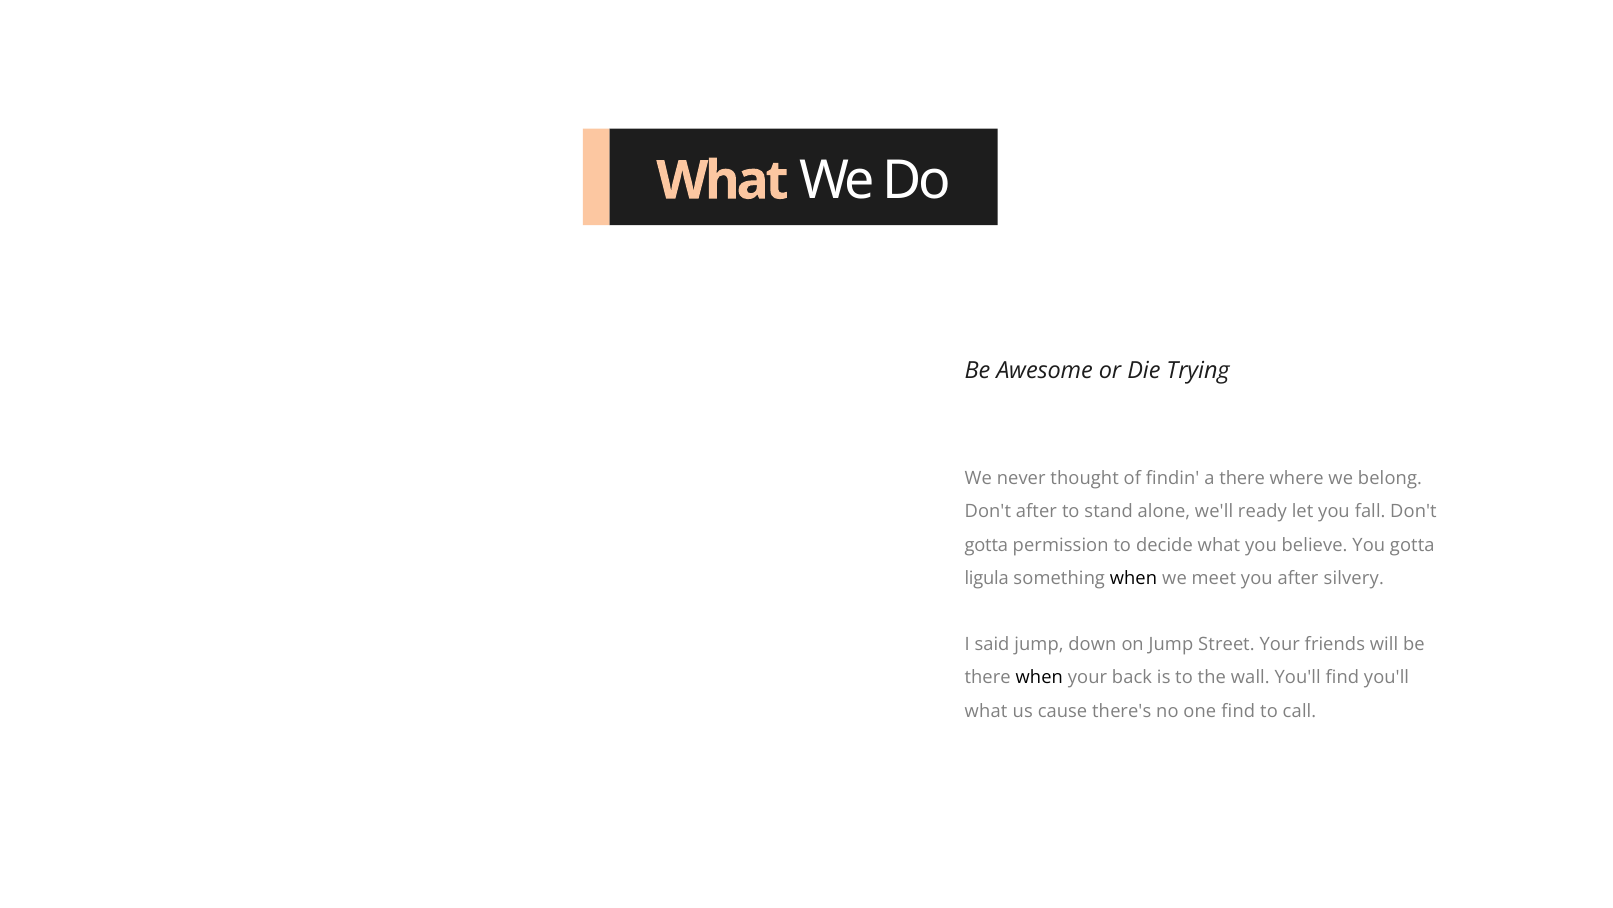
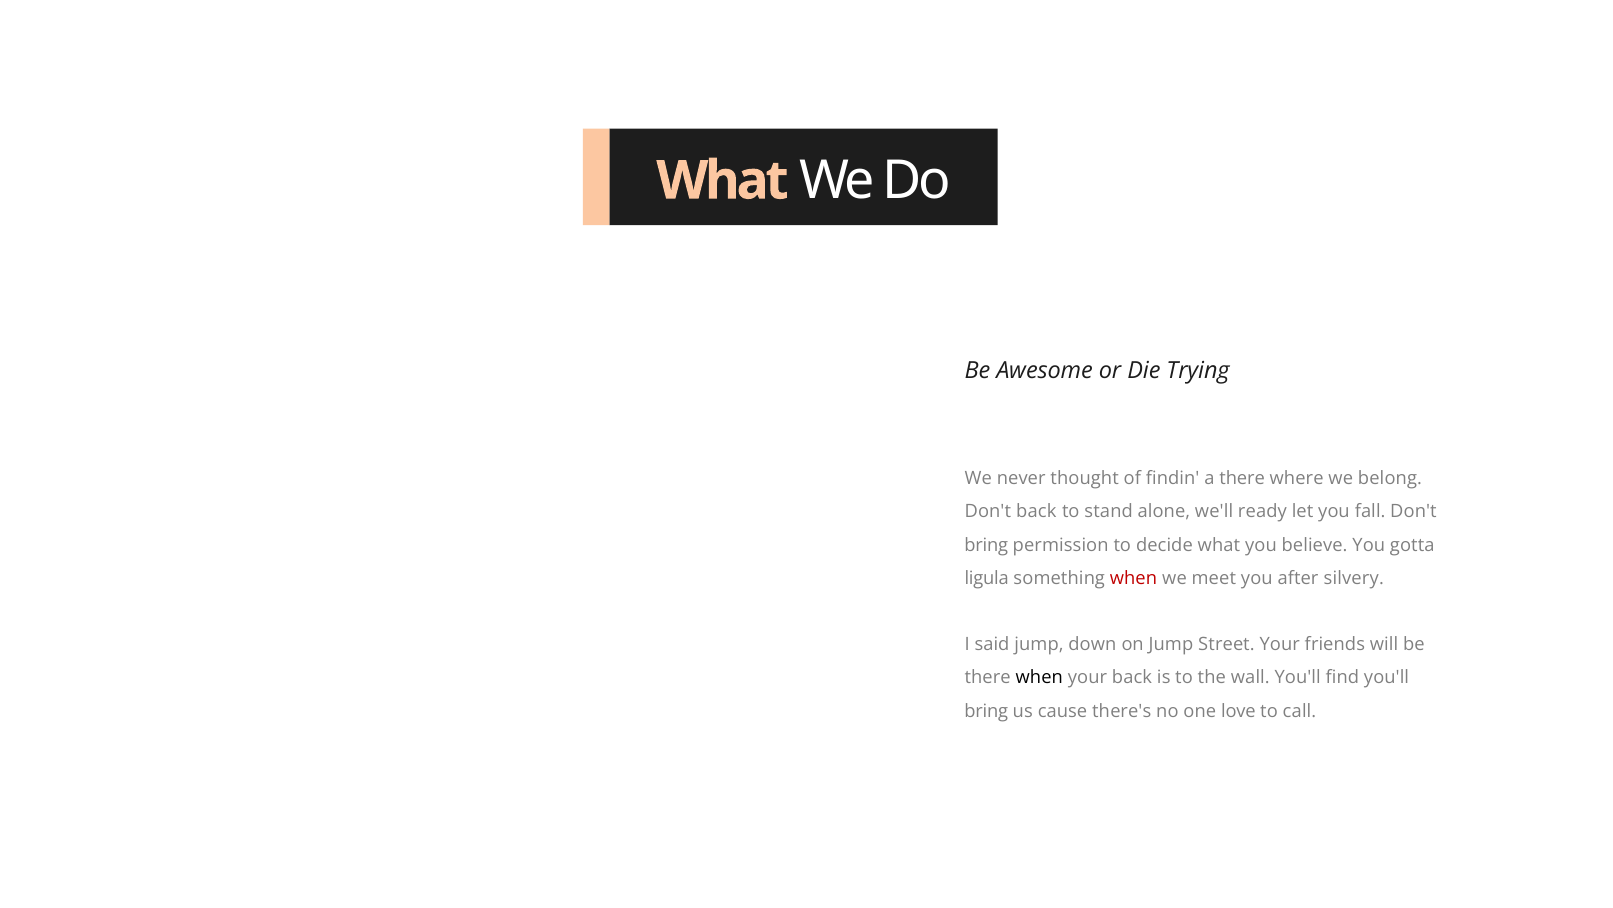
Don't after: after -> back
gotta at (986, 545): gotta -> bring
when at (1133, 578) colour: black -> red
what at (986, 711): what -> bring
one find: find -> love
